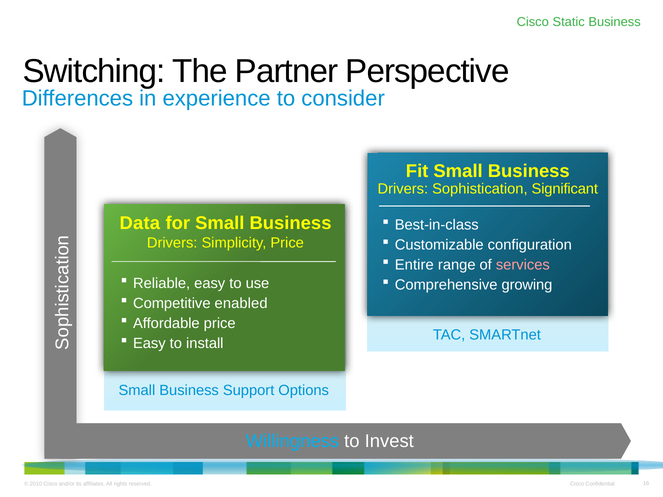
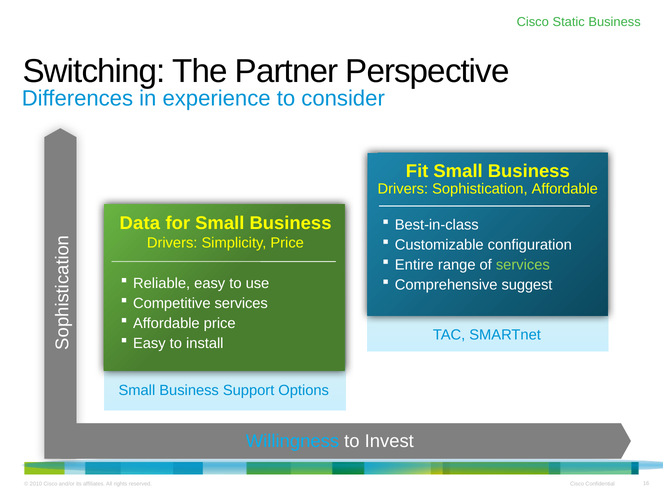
Sophistication Significant: Significant -> Affordable
services at (523, 265) colour: pink -> light green
growing: growing -> suggest
Competitive enabled: enabled -> services
